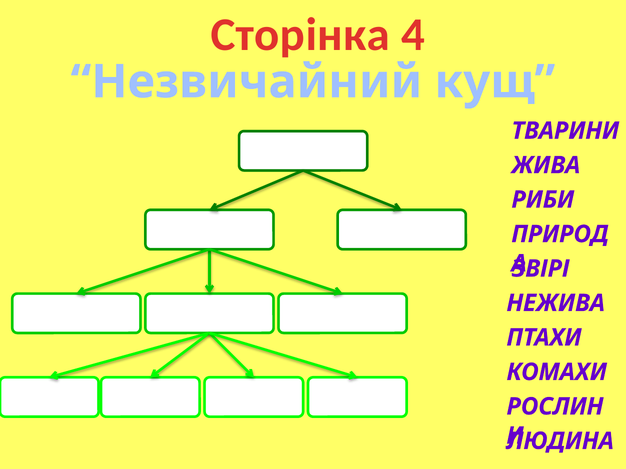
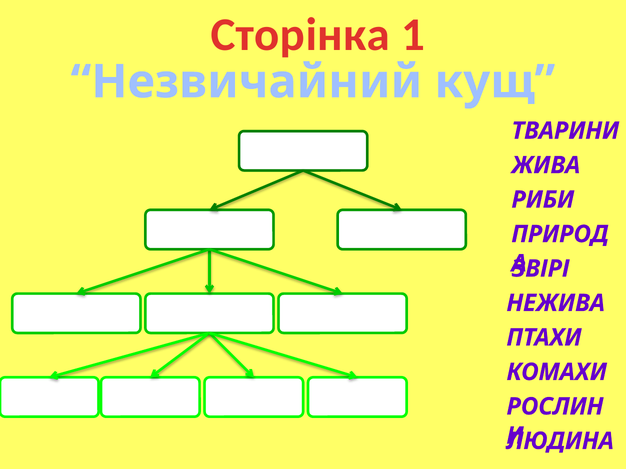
4: 4 -> 1
